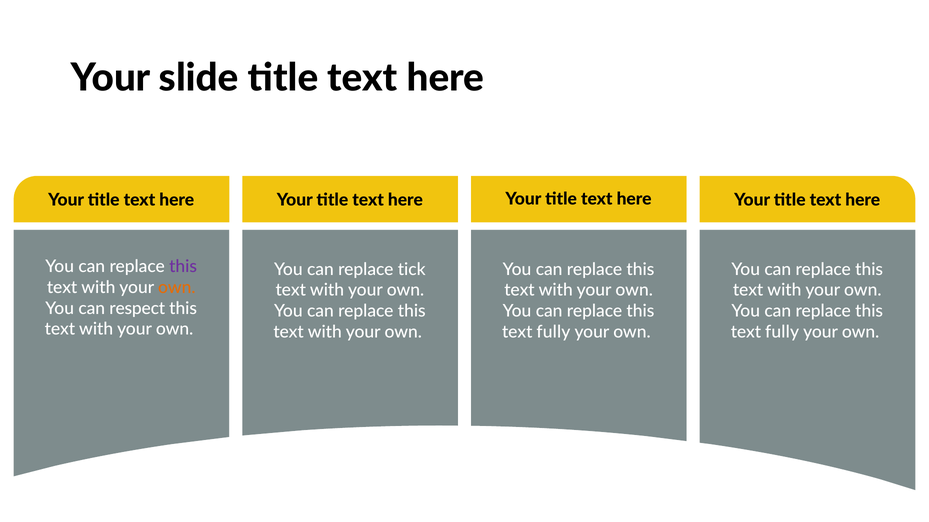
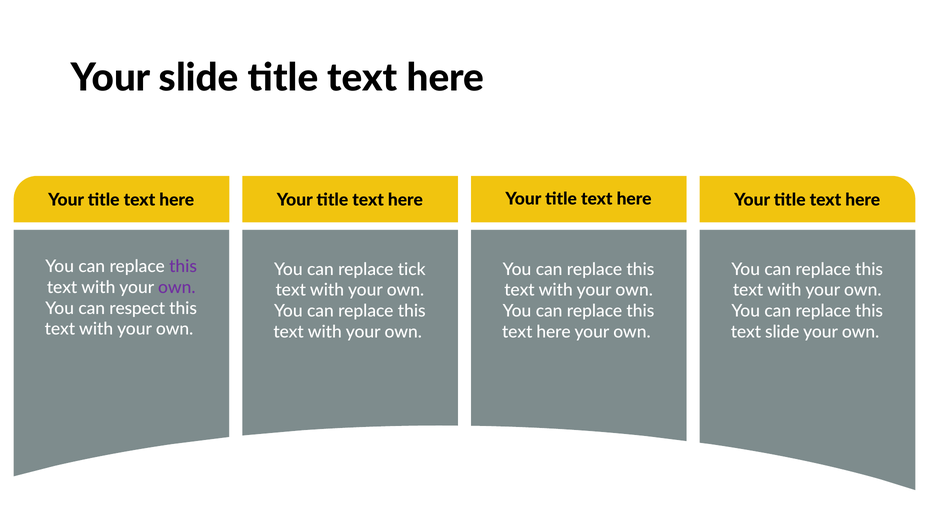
own at (177, 288) colour: orange -> purple
fully at (553, 332): fully -> here
fully at (782, 332): fully -> slide
